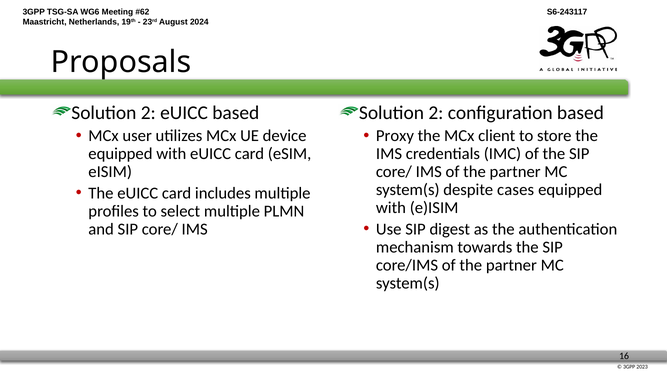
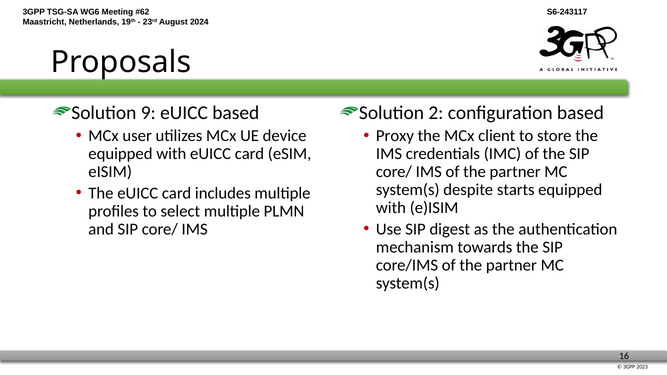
2 at (148, 113): 2 -> 9
cases: cases -> starts
